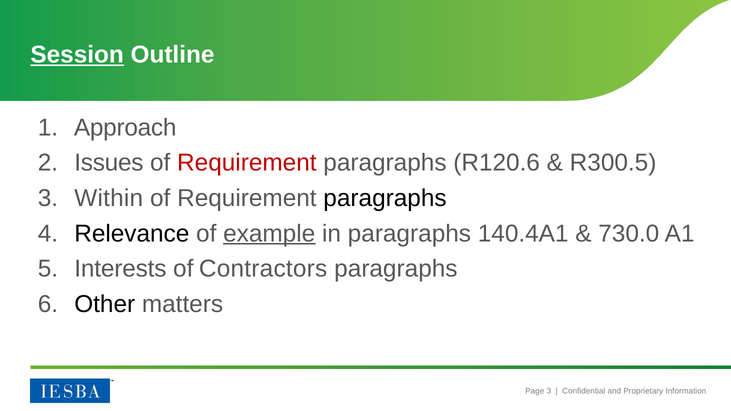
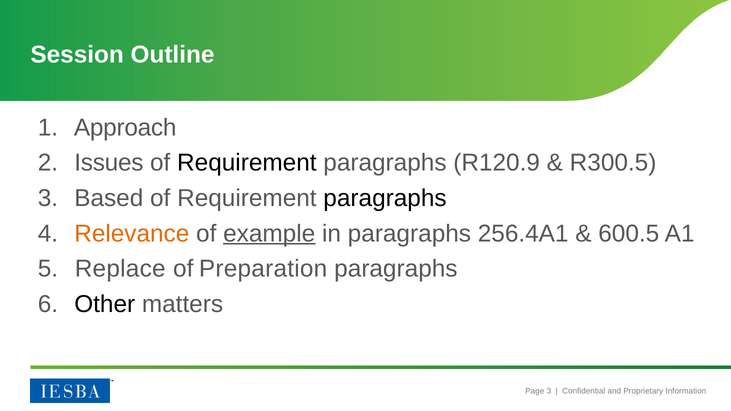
Session underline: present -> none
Requirement at (247, 163) colour: red -> black
R120.6: R120.6 -> R120.9
Within: Within -> Based
Relevance colour: black -> orange
140.4A1: 140.4A1 -> 256.4A1
730.0: 730.0 -> 600.5
Interests: Interests -> Replace
Contractors: Contractors -> Preparation
